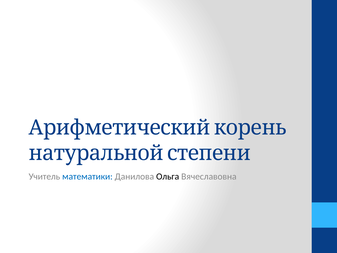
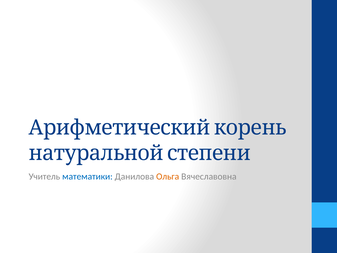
Ольга colour: black -> orange
